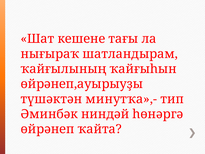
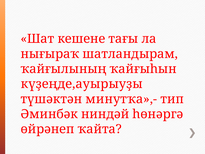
өйрәнеп,ауырыуҙы: өйрәнеп,ауырыуҙы -> күҙеңде,ауырыуҙы
